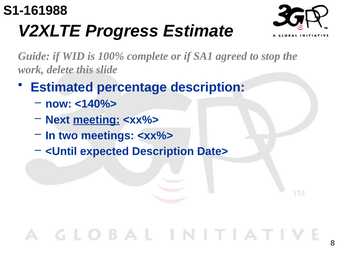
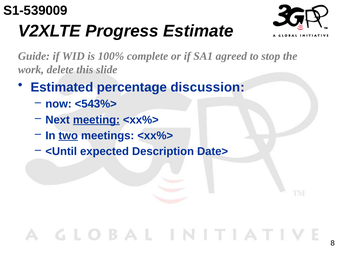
S1-161988: S1-161988 -> S1-539009
percentage description: description -> discussion
<140%>: <140%> -> <543%>
two underline: none -> present
